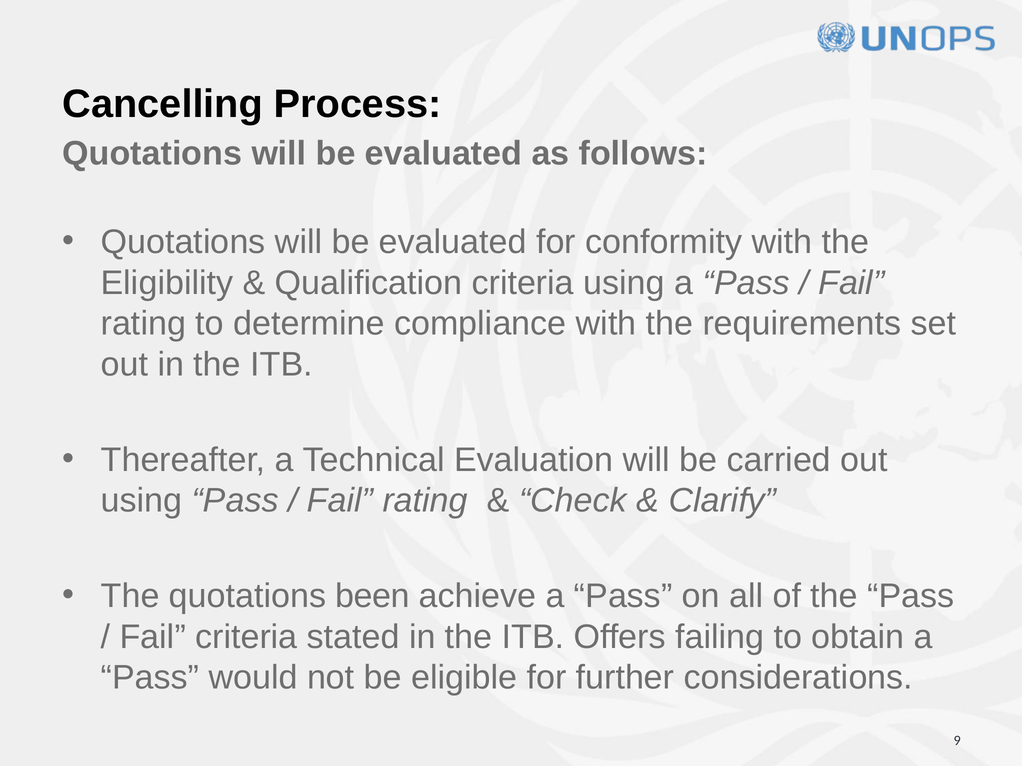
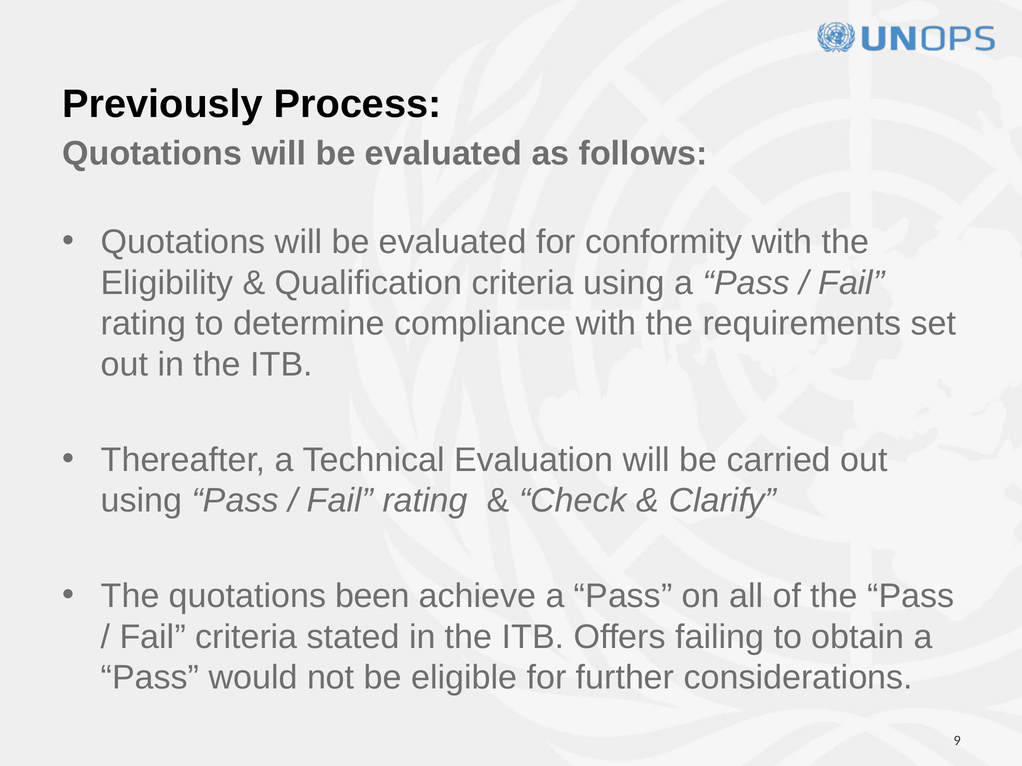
Cancelling: Cancelling -> Previously
